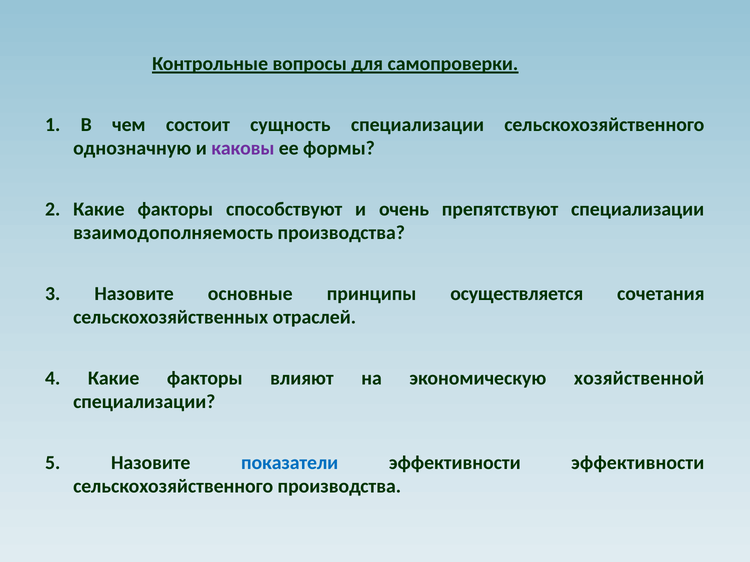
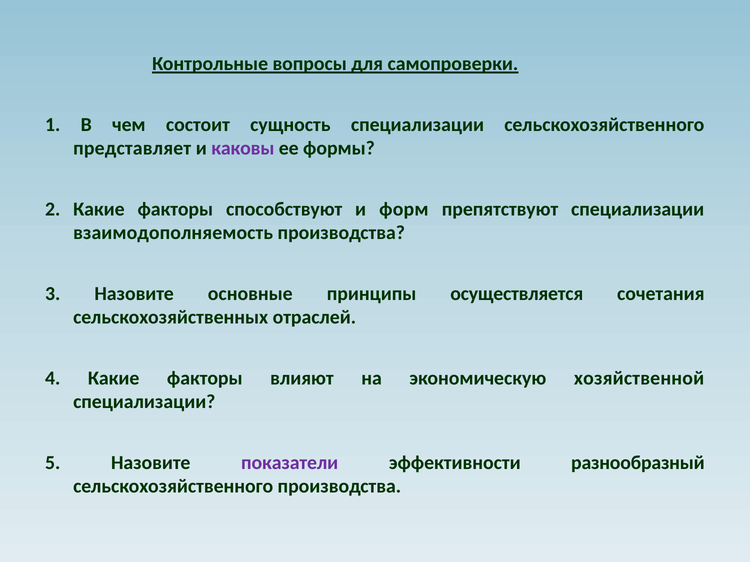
однозначную: однозначную -> представляет
очень: очень -> форм
показатели colour: blue -> purple
эффективности эффективности: эффективности -> разнообразный
